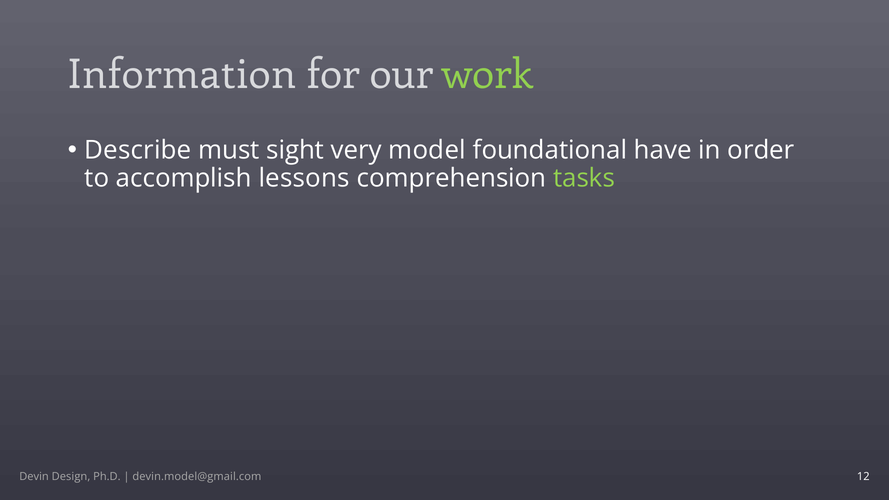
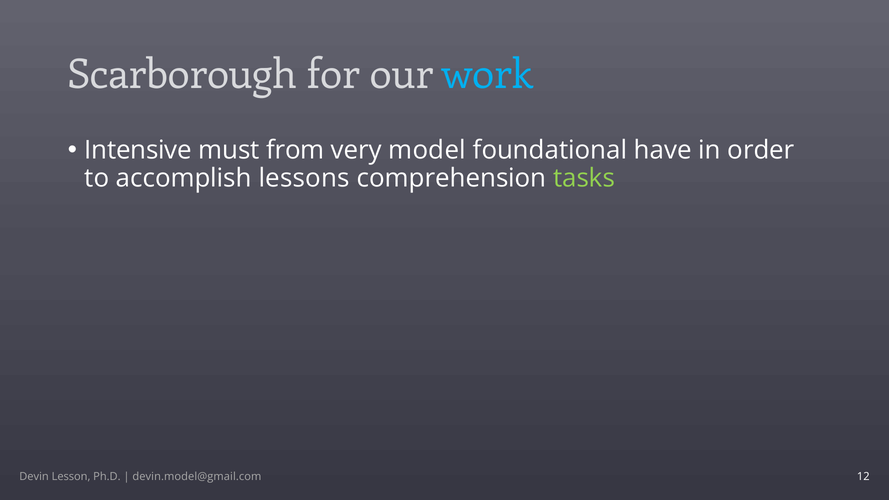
Information: Information -> Scarborough
work colour: light green -> light blue
Describe: Describe -> Intensive
sight: sight -> from
Design: Design -> Lesson
